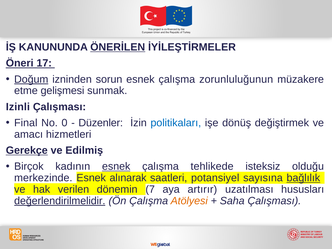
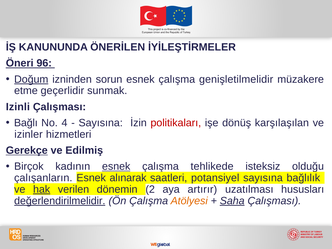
ÖNERİLEN underline: present -> none
17: 17 -> 96
zorunluluğunun: zorunluluğunun -> genişletilmelidir
gelişmesi: gelişmesi -> geçerlidir
Final: Final -> Bağlı
0: 0 -> 4
Düzenler at (101, 123): Düzenler -> Sayısına
politikaları colour: blue -> red
değiştirmek: değiştirmek -> karşılaşılan
amacı: amacı -> izinler
merkezinde: merkezinde -> çalışanların
bağlılık underline: present -> none
hak underline: none -> present
7: 7 -> 2
Saha underline: none -> present
